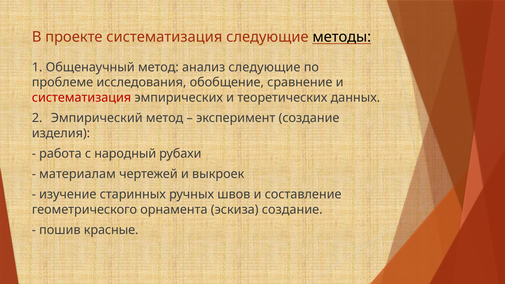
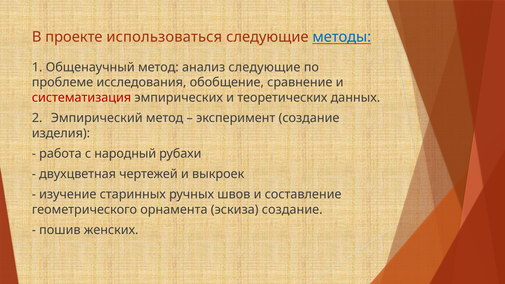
проекте систематизация: систематизация -> использоваться
методы colour: black -> blue
материалам: материалам -> двухцветная
красные: красные -> женских
